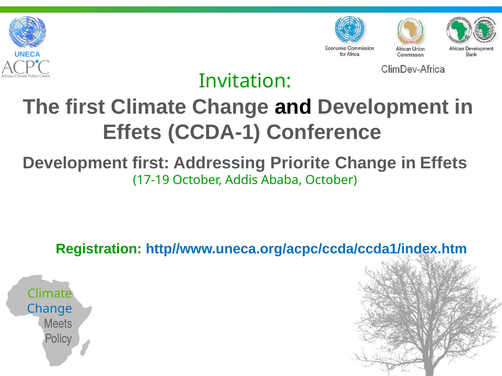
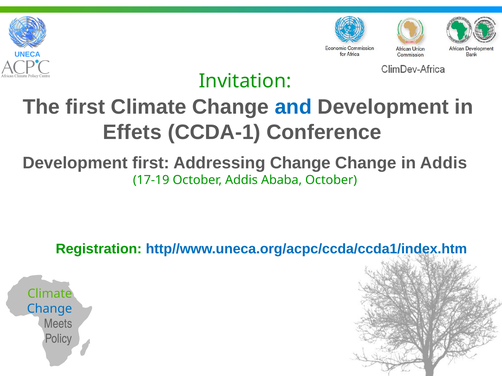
and colour: black -> blue
Addressing Priorite: Priorite -> Change
Change in Effets: Effets -> Addis
